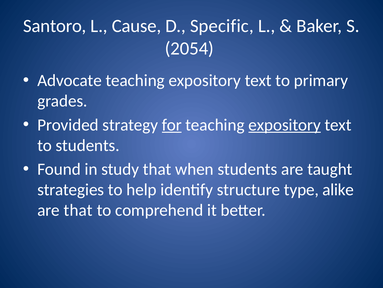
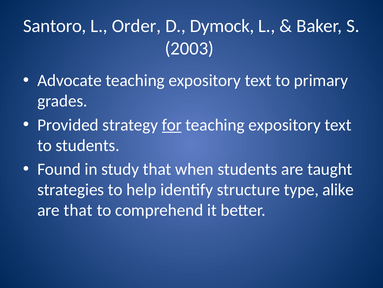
Cause: Cause -> Order
Specific: Specific -> Dymock
2054: 2054 -> 2003
expository at (285, 125) underline: present -> none
